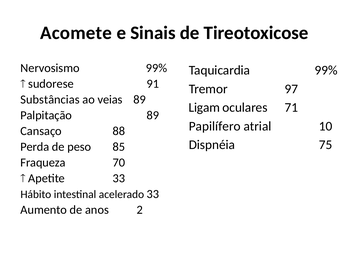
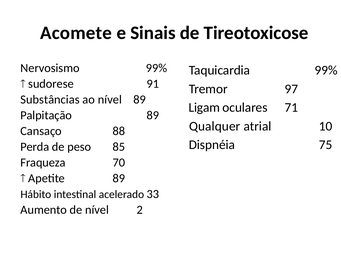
ao veias: veias -> nível
Papilífero: Papilífero -> Qualquer
Apetite 33: 33 -> 89
de anos: anos -> nível
